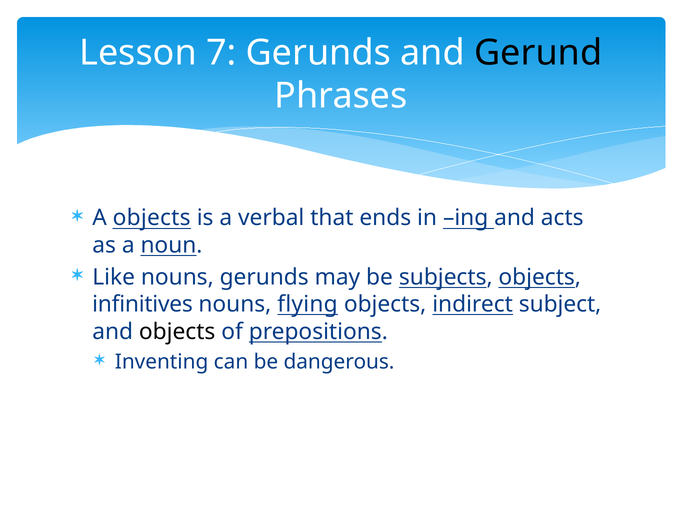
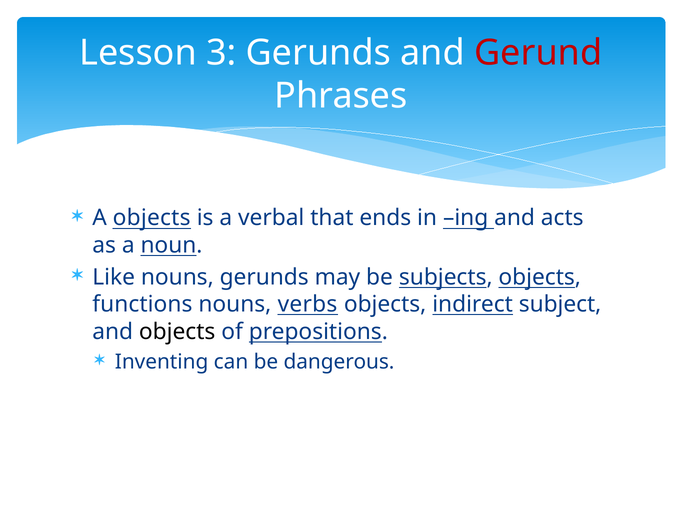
7: 7 -> 3
Gerund colour: black -> red
infinitives: infinitives -> functions
flying: flying -> verbs
